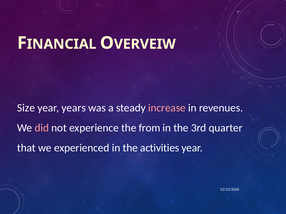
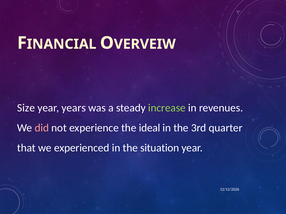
increase colour: pink -> light green
from: from -> ideal
activities: activities -> situation
